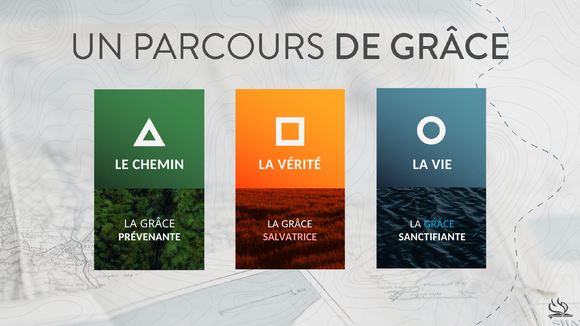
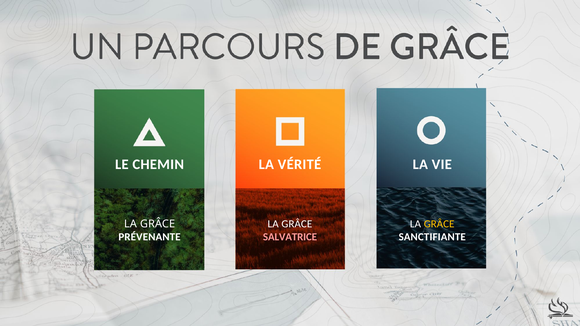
GRÂCE at (439, 224) colour: light blue -> yellow
